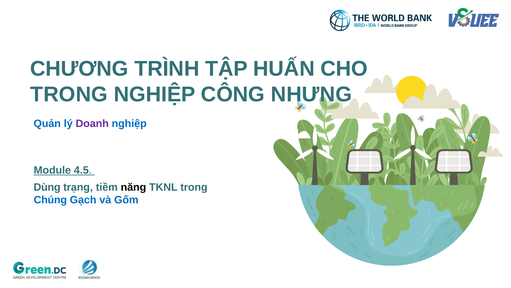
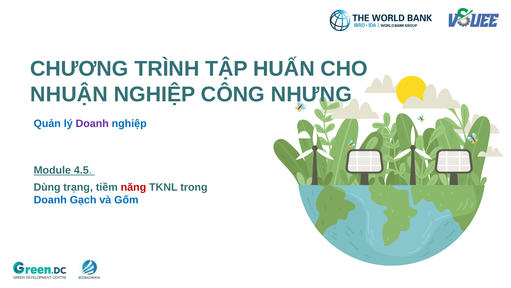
TRONG at (69, 94): TRONG -> NHUẬN
năng colour: black -> red
Chúng at (50, 200): Chúng -> Doanh
